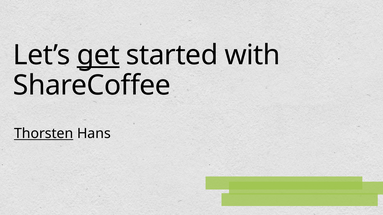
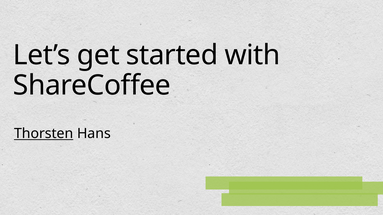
get underline: present -> none
